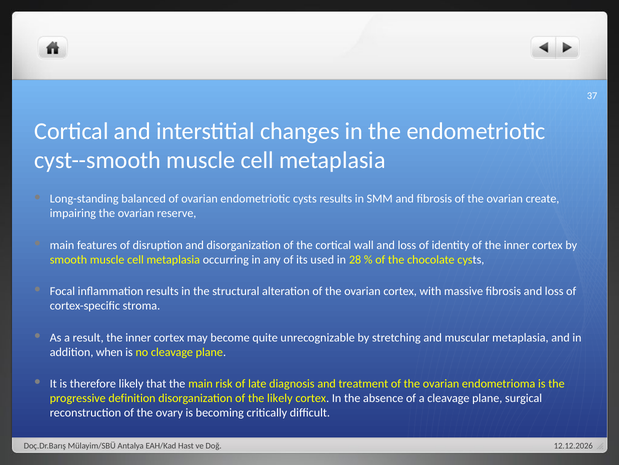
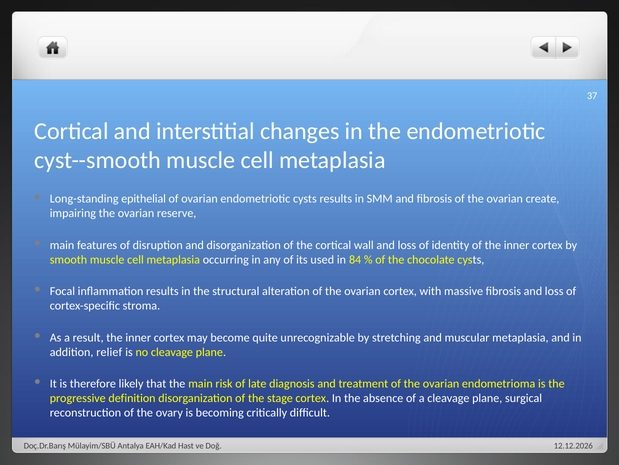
balanced: balanced -> epithelial
28: 28 -> 84
when: when -> relief
the likely: likely -> stage
